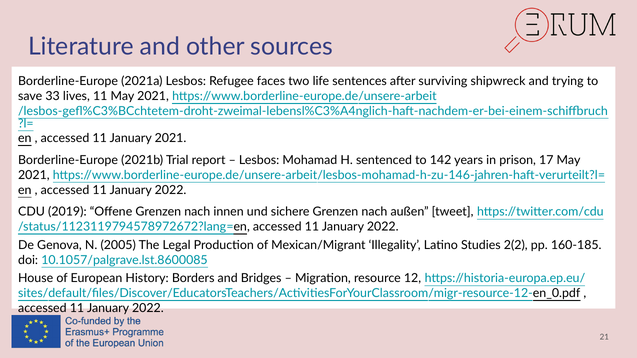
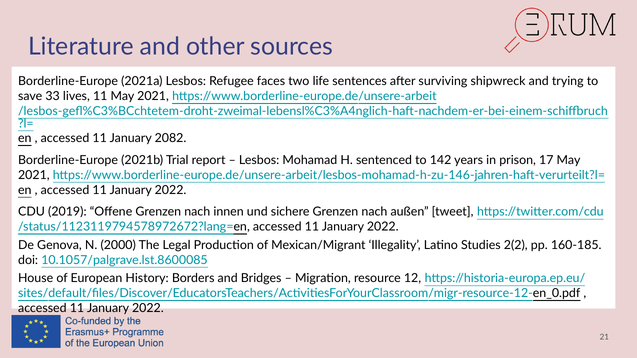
January 2021: 2021 -> 2082
2005: 2005 -> 2000
